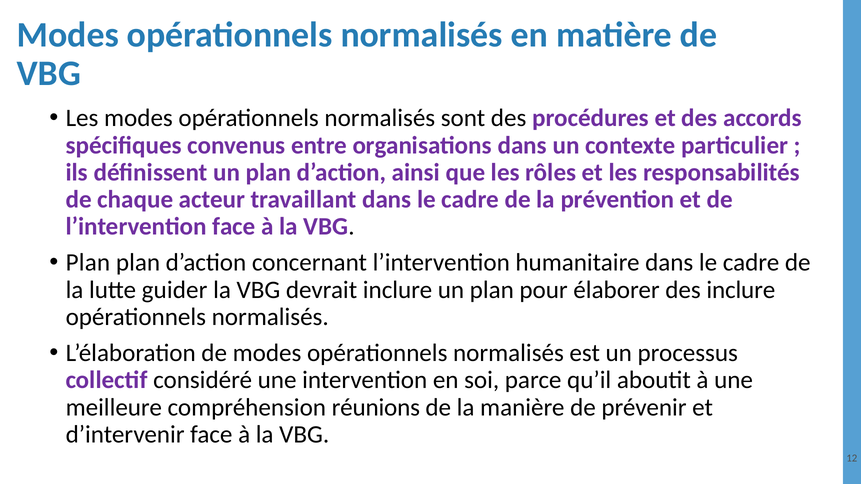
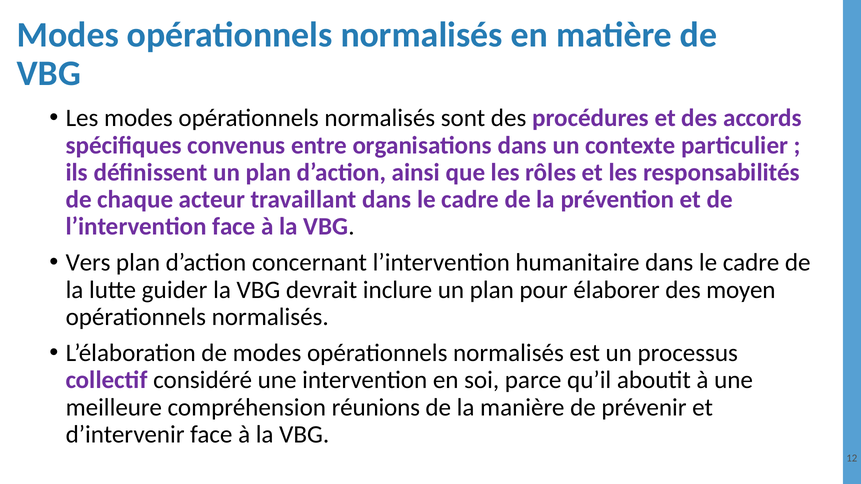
Plan at (88, 263): Plan -> Vers
des inclure: inclure -> moyen
